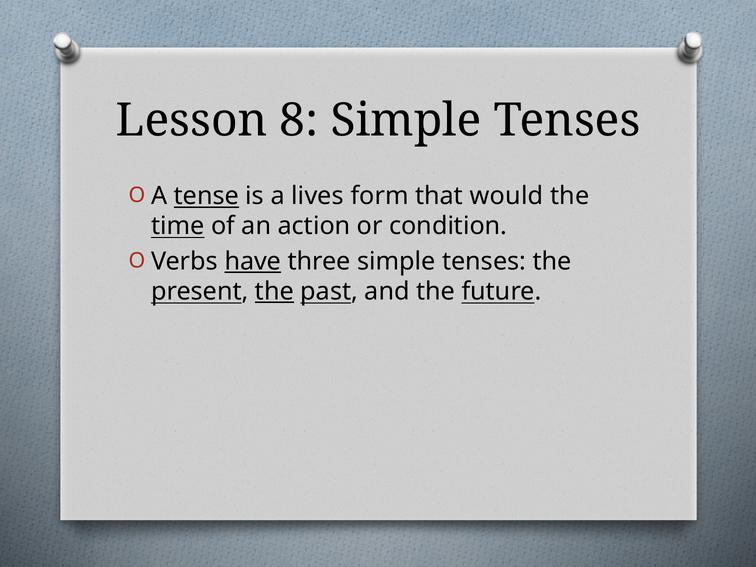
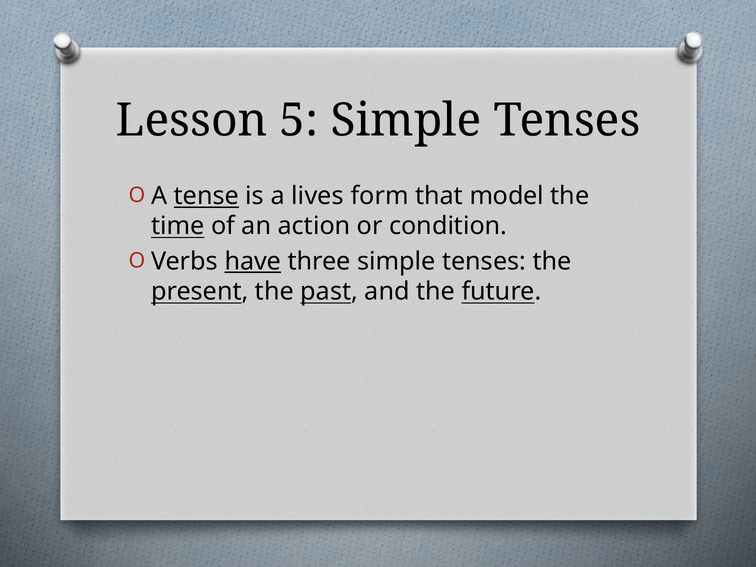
8: 8 -> 5
would: would -> model
the at (274, 292) underline: present -> none
